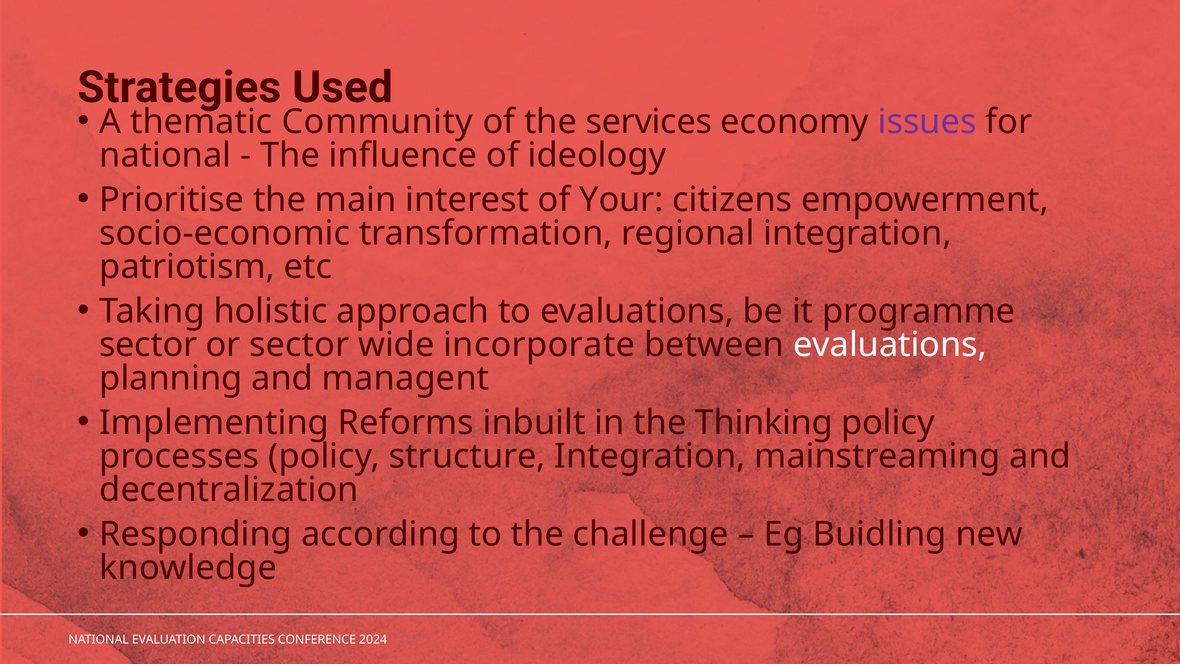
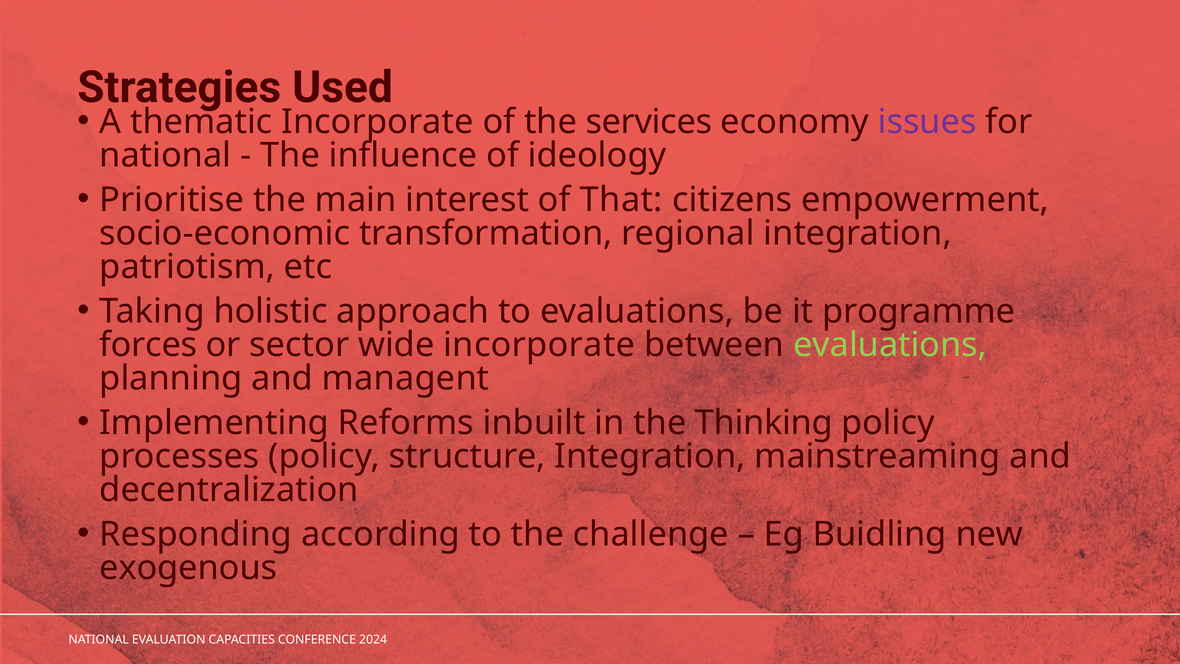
thematic Community: Community -> Incorporate
Your: Your -> That
sector at (148, 345): sector -> forces
evaluations at (890, 345) colour: white -> light green
knowledge: knowledge -> exogenous
